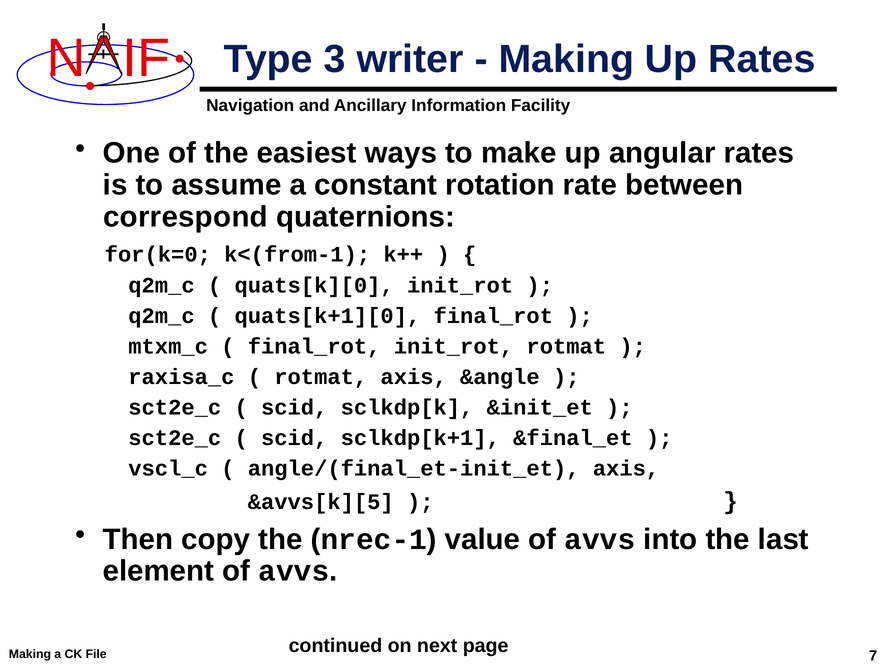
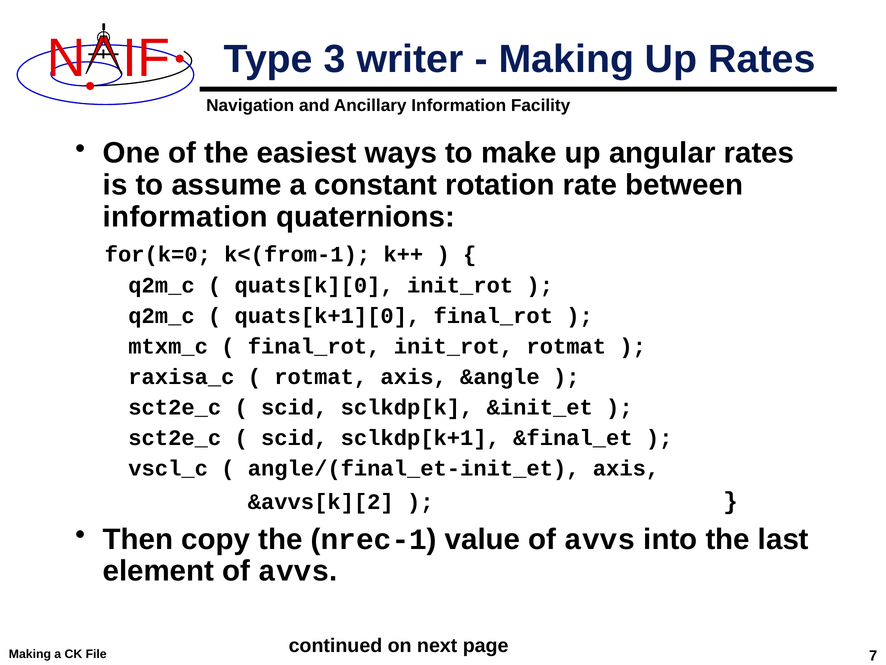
correspond at (185, 217): correspond -> information
&avvs[k][5: &avvs[k][5 -> &avvs[k][2
